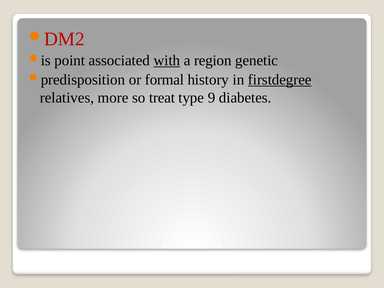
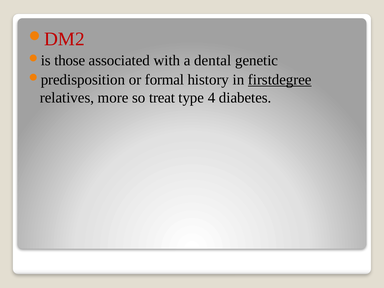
point: point -> those
with underline: present -> none
region: region -> dental
9: 9 -> 4
